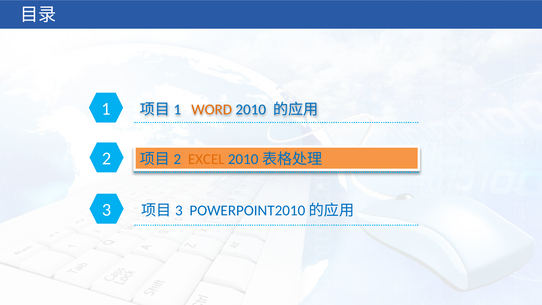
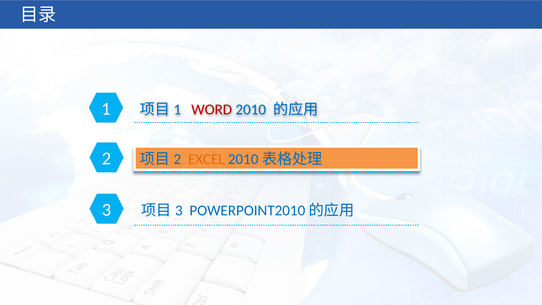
WORD colour: orange -> red
